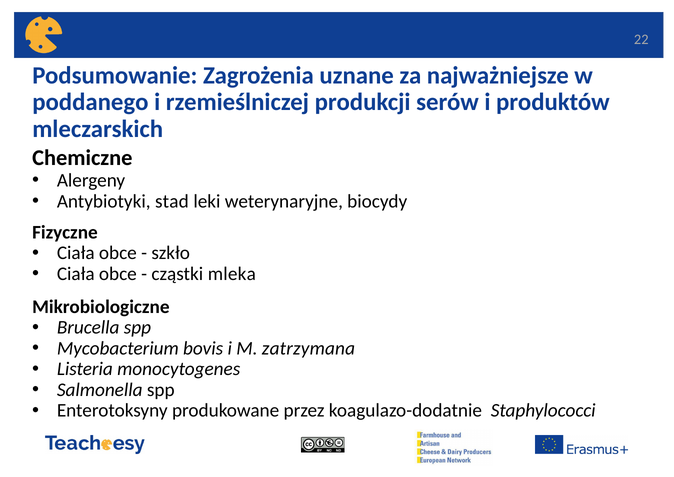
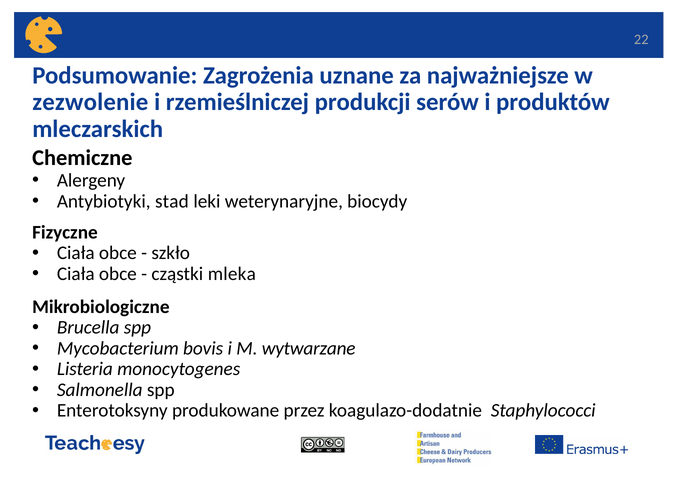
poddanego: poddanego -> zezwolenie
zatrzymana: zatrzymana -> wytwarzane
